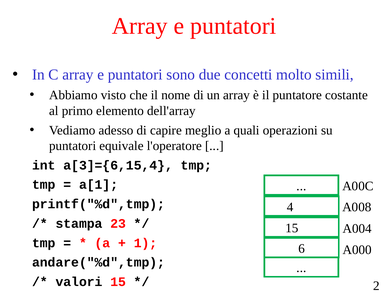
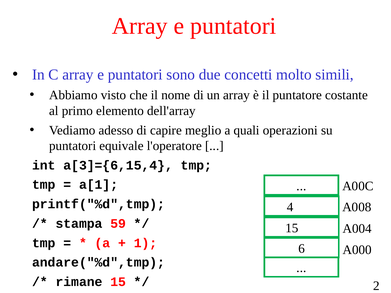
23: 23 -> 59
valori: valori -> rimane
